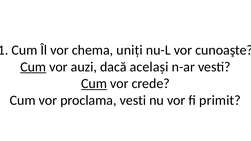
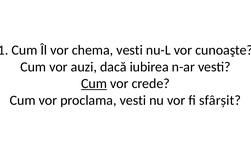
chema uniți: uniți -> vesti
Cum at (33, 67) underline: present -> none
același: același -> iubirea
primit: primit -> sfârșit
